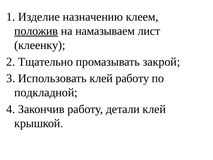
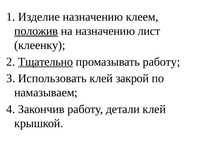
на намазываем: намазываем -> назначению
Тщательно underline: none -> present
промазывать закрой: закрой -> работу
клей работу: работу -> закрой
подкладной: подкладной -> намазываем
